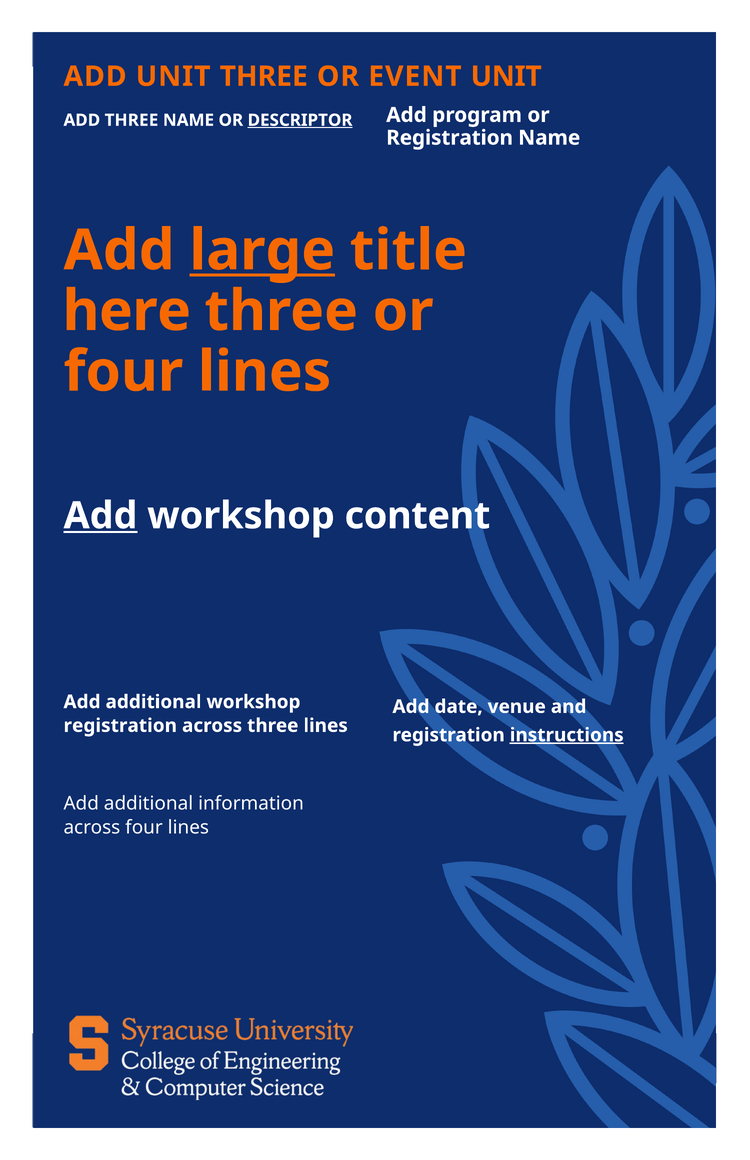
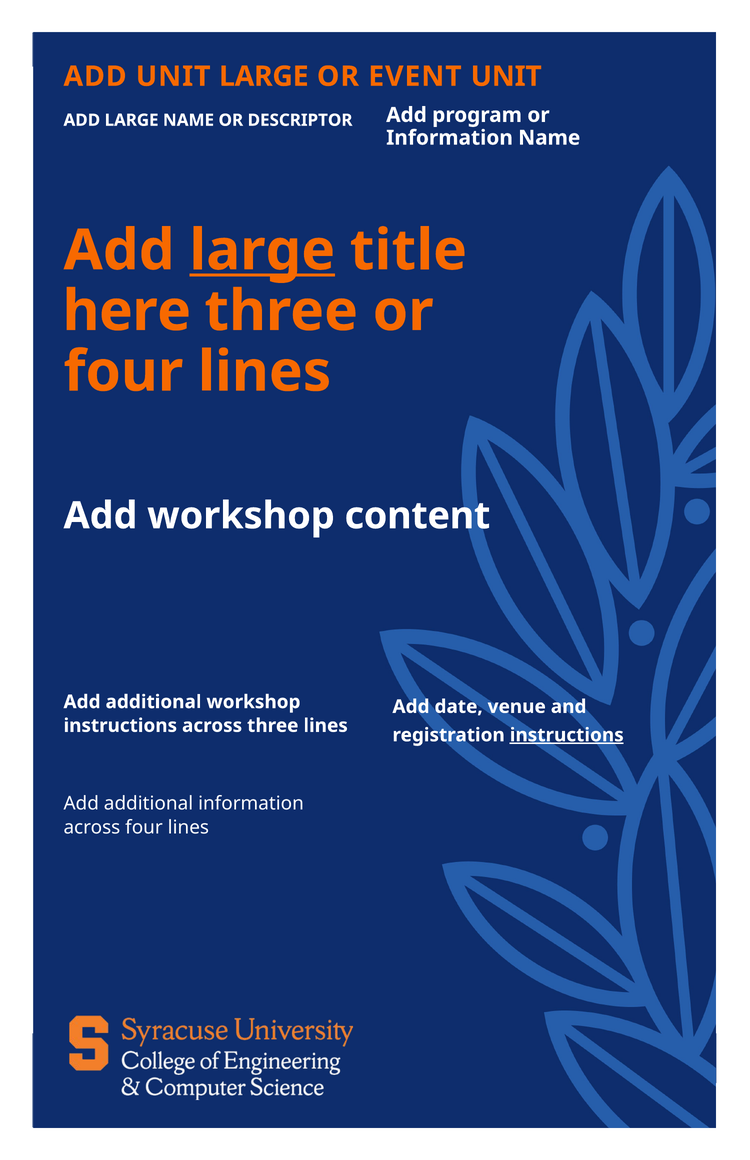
UNIT THREE: THREE -> LARGE
THREE at (131, 120): THREE -> LARGE
DESCRIPTOR underline: present -> none
Registration at (450, 138): Registration -> Information
Add at (101, 515) underline: present -> none
registration at (120, 725): registration -> instructions
